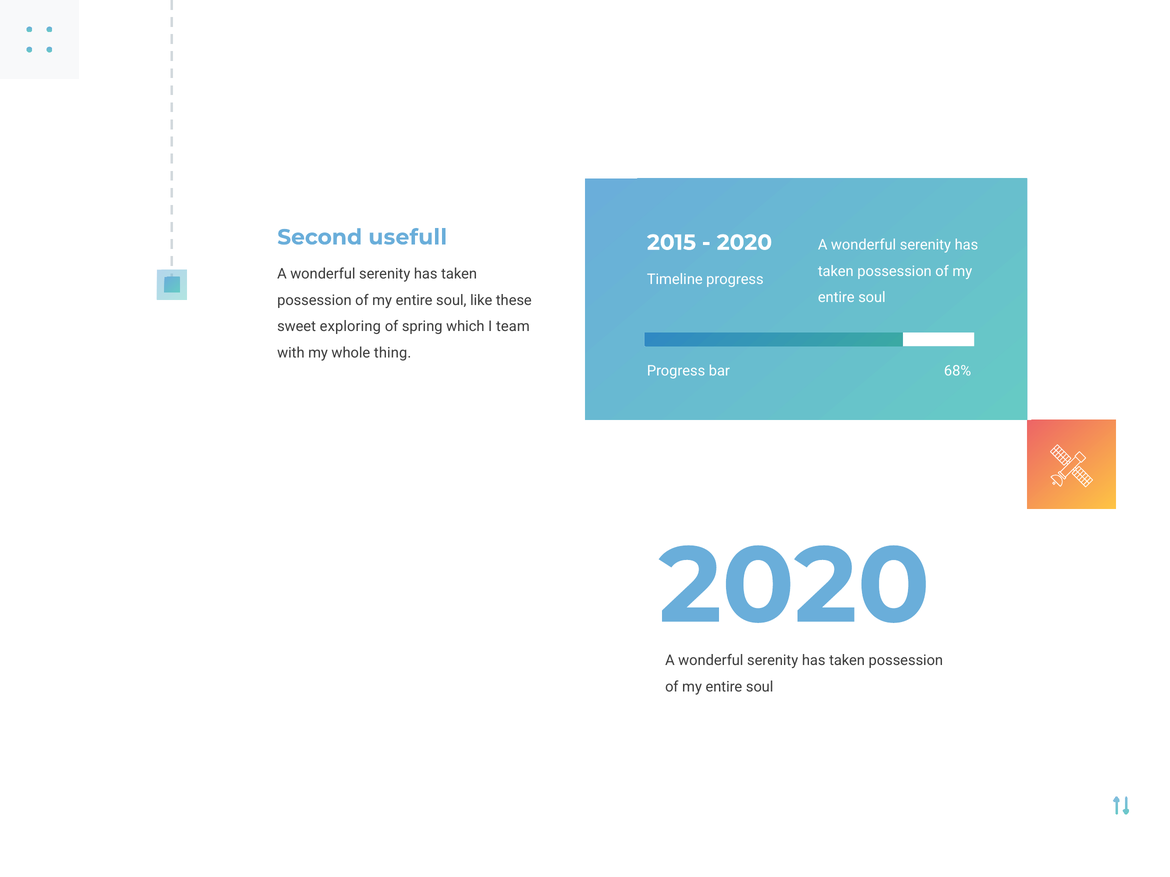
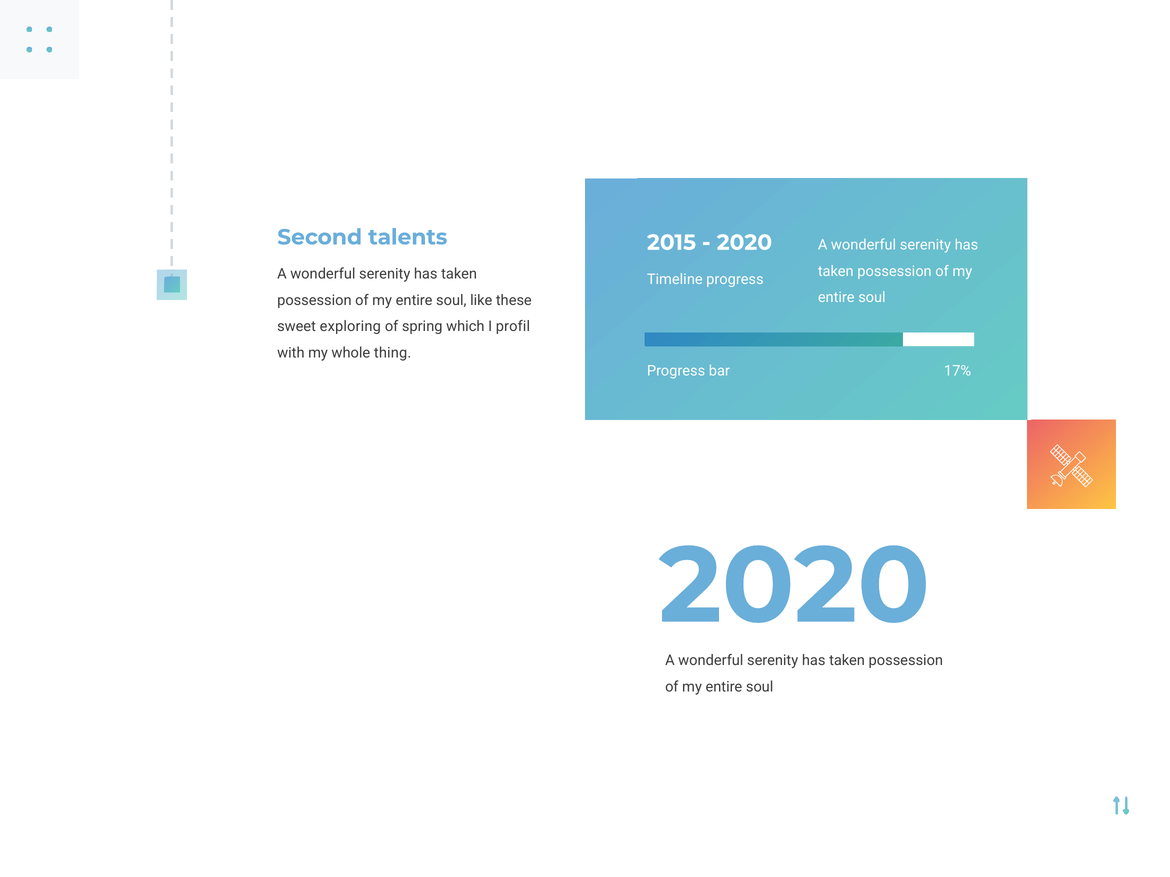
usefull: usefull -> talents
team: team -> profil
68%: 68% -> 17%
